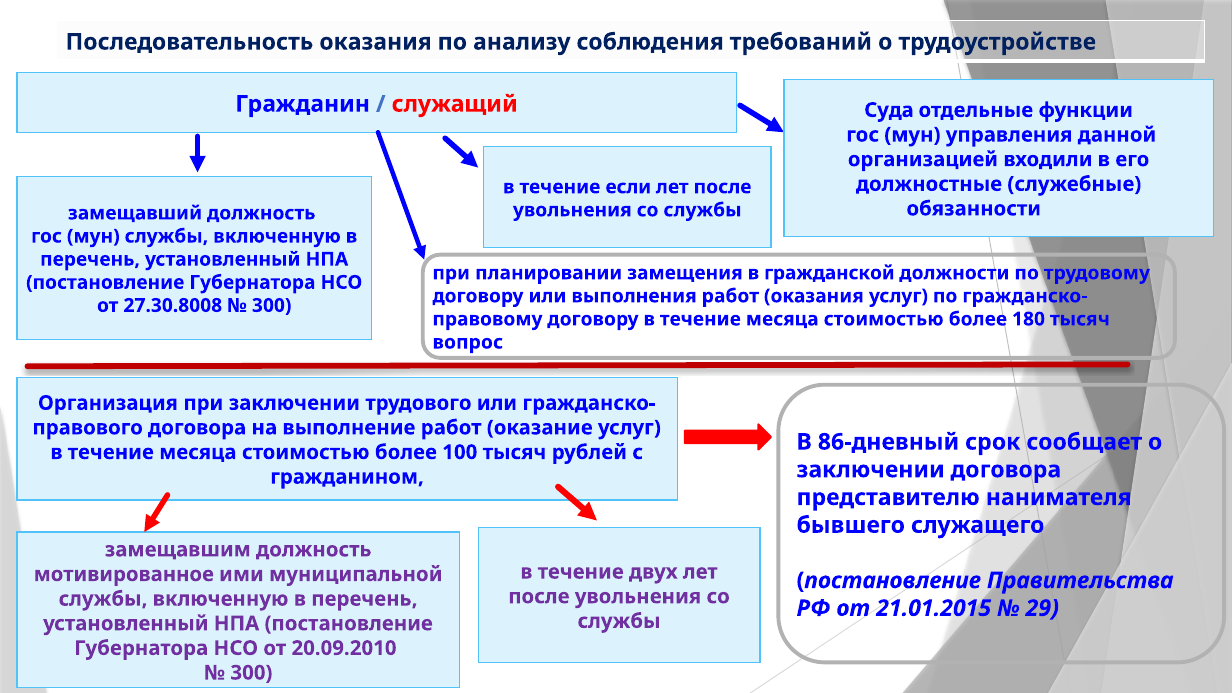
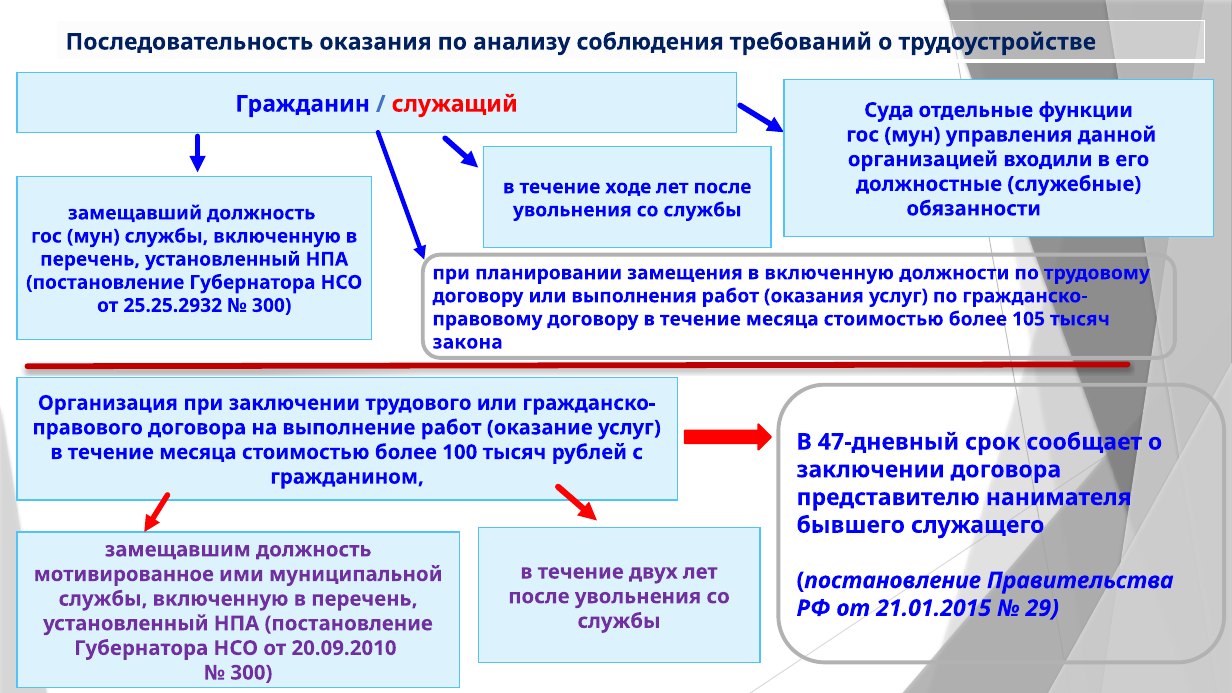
если: если -> ходе
в гражданской: гражданской -> включенную
27.30.8008: 27.30.8008 -> 25.25.2932
180: 180 -> 105
вопрос: вопрос -> закона
86-дневный: 86-дневный -> 47-дневный
